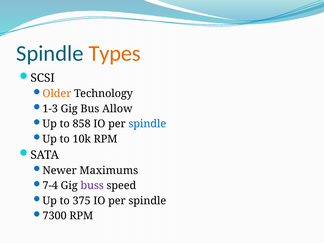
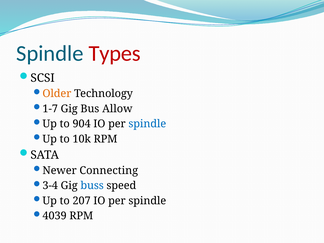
Types colour: orange -> red
1-3: 1-3 -> 1-7
858: 858 -> 904
Maximums: Maximums -> Connecting
7-4: 7-4 -> 3-4
buss colour: purple -> blue
375: 375 -> 207
7300: 7300 -> 4039
